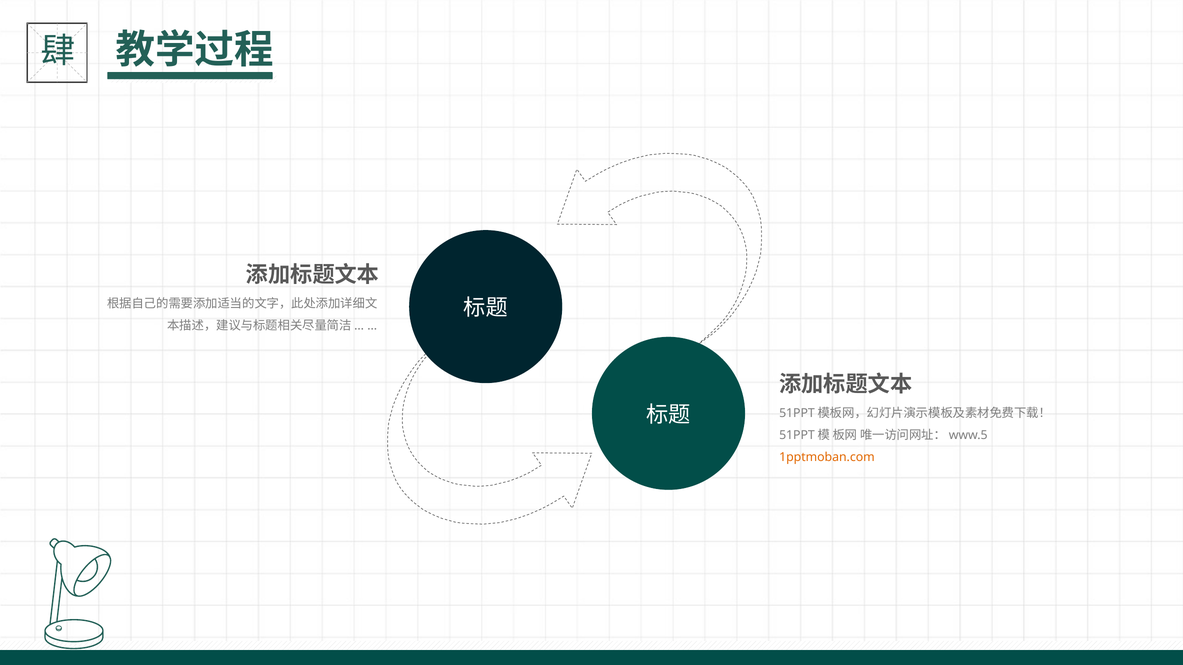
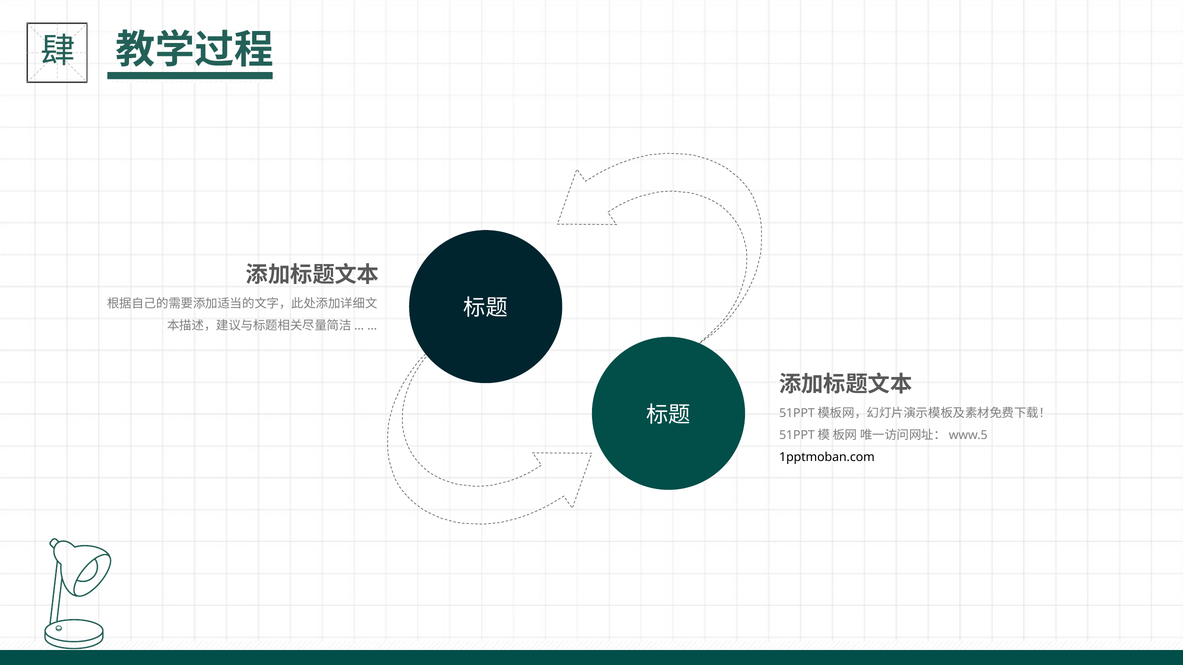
1pptmoban.com colour: orange -> black
